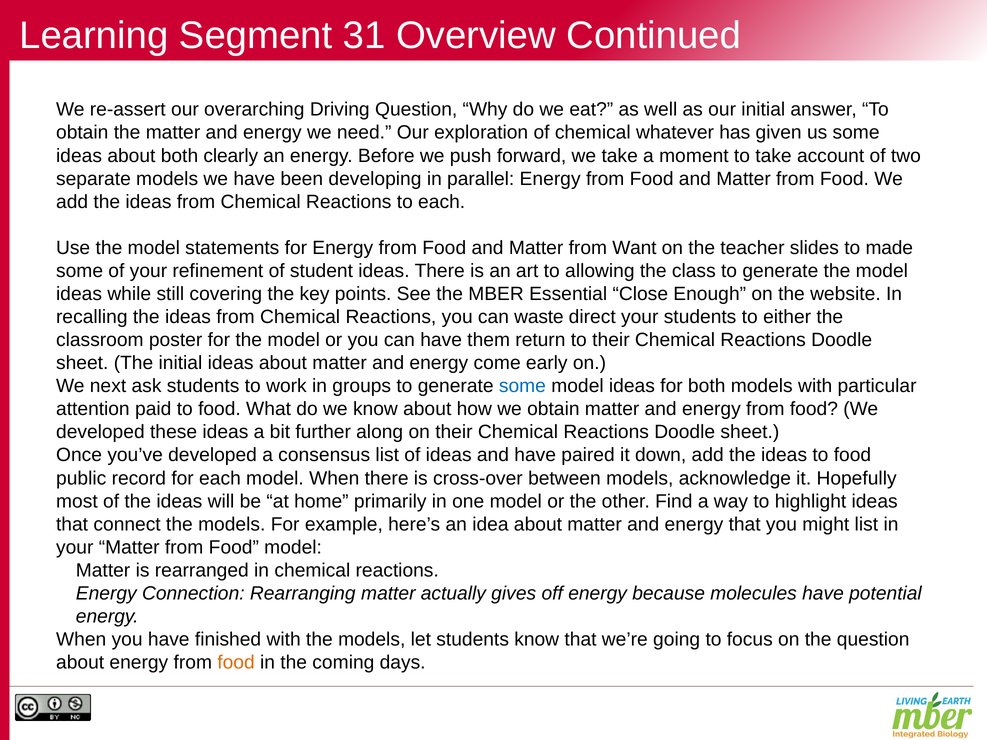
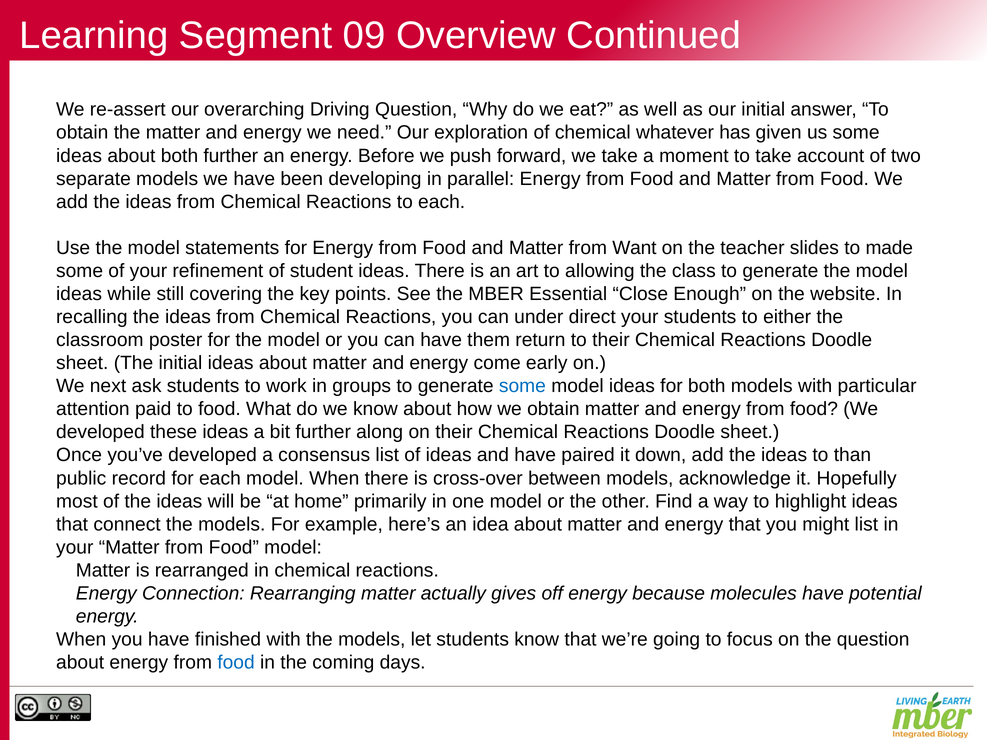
31: 31 -> 09
both clearly: clearly -> further
waste: waste -> under
ideas to food: food -> than
food at (236, 663) colour: orange -> blue
